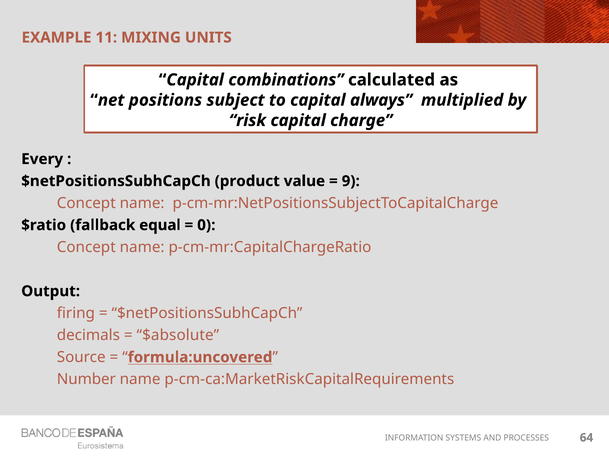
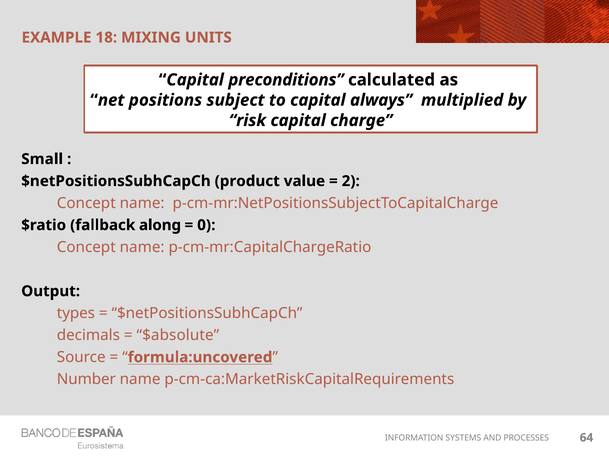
11: 11 -> 18
combinations: combinations -> preconditions
Every: Every -> Small
9: 9 -> 2
equal: equal -> along
firing: firing -> types
